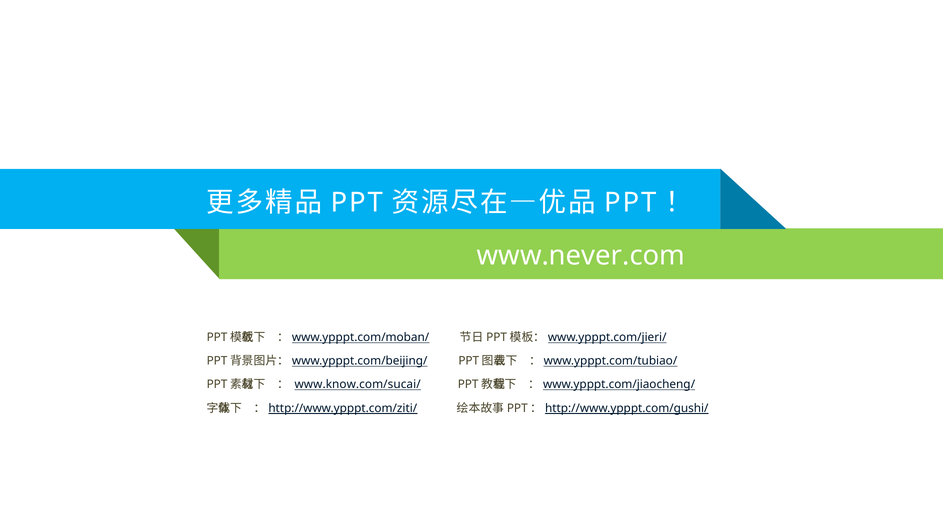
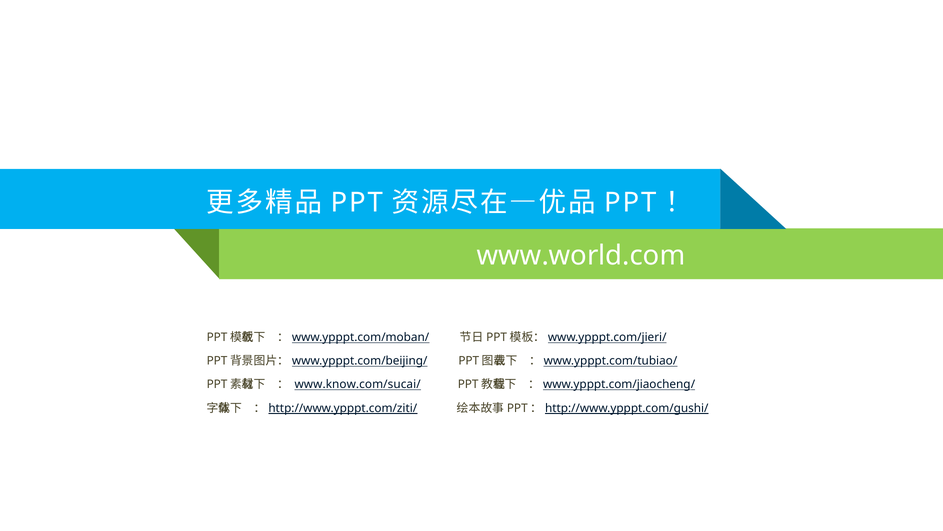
www.never.com: www.never.com -> www.world.com
